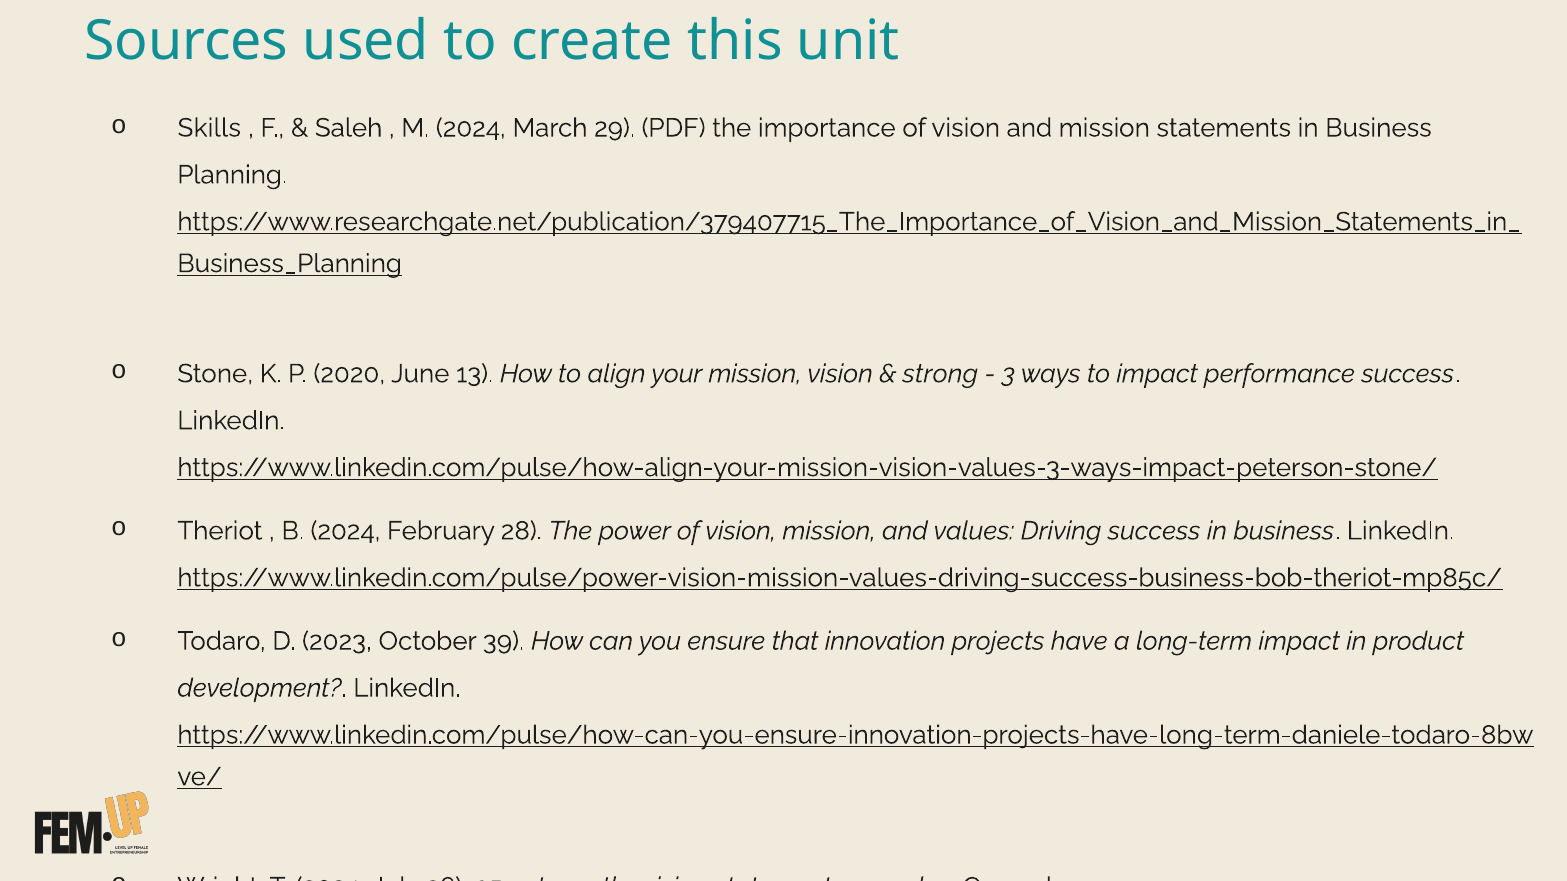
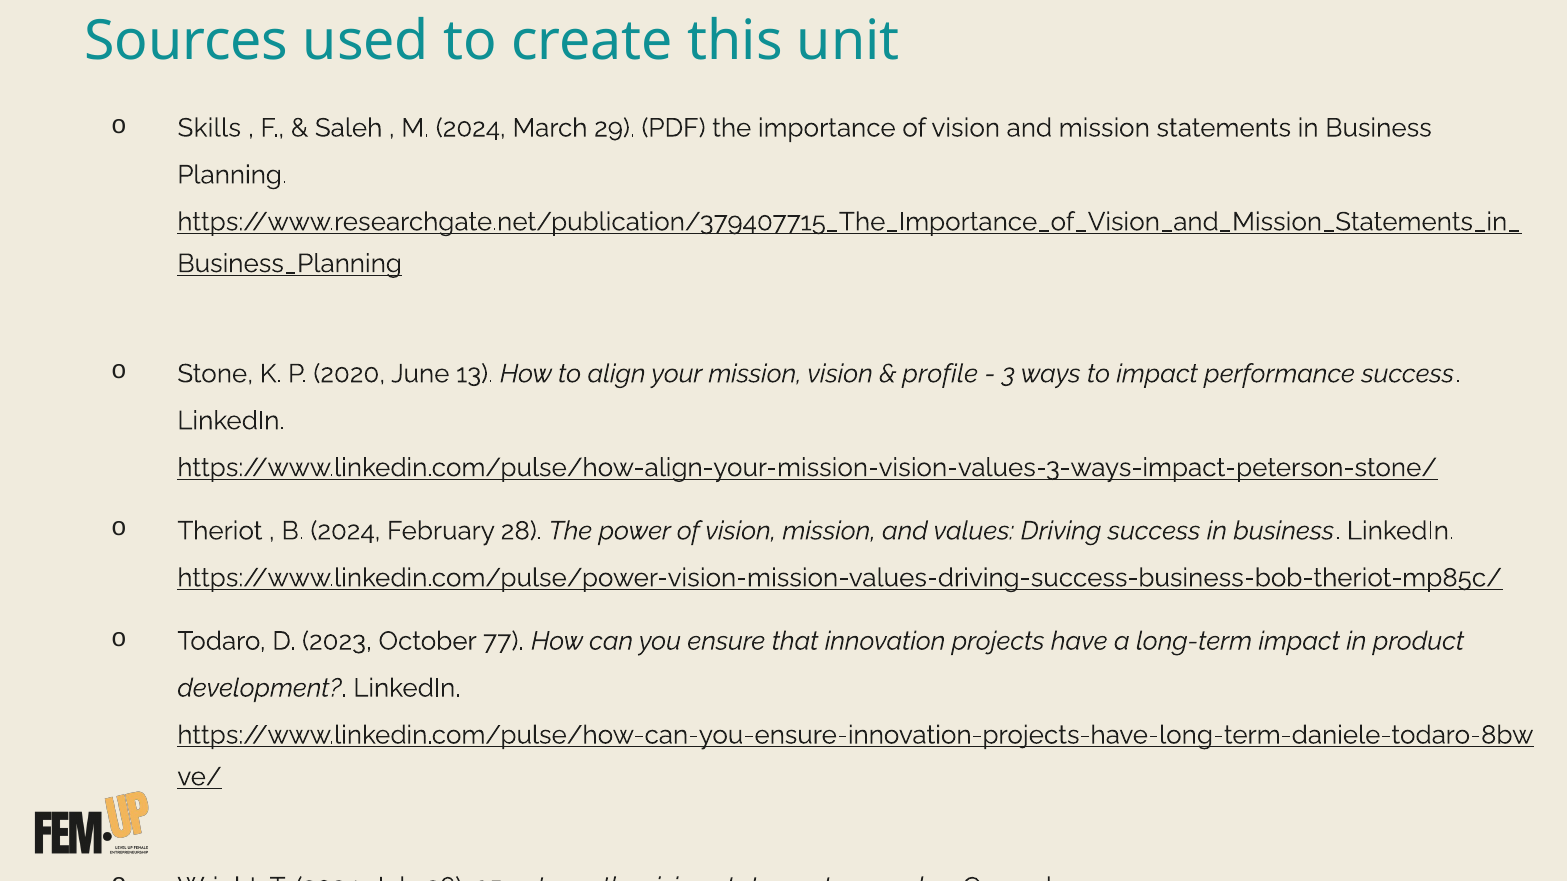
strong: strong -> profile
39: 39 -> 77
